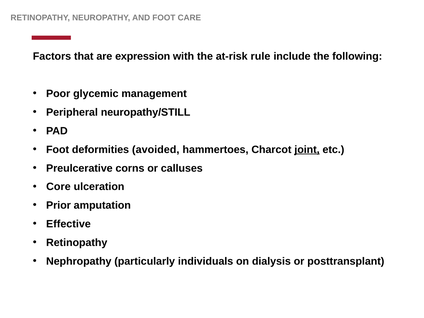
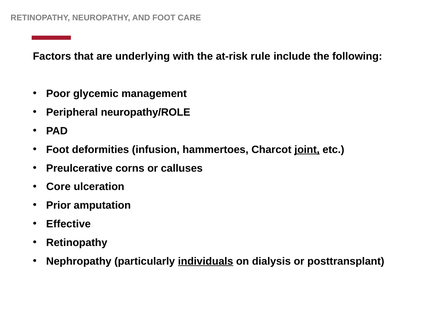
expression: expression -> underlying
neuropathy/STILL: neuropathy/STILL -> neuropathy/ROLE
avoided: avoided -> infusion
individuals underline: none -> present
